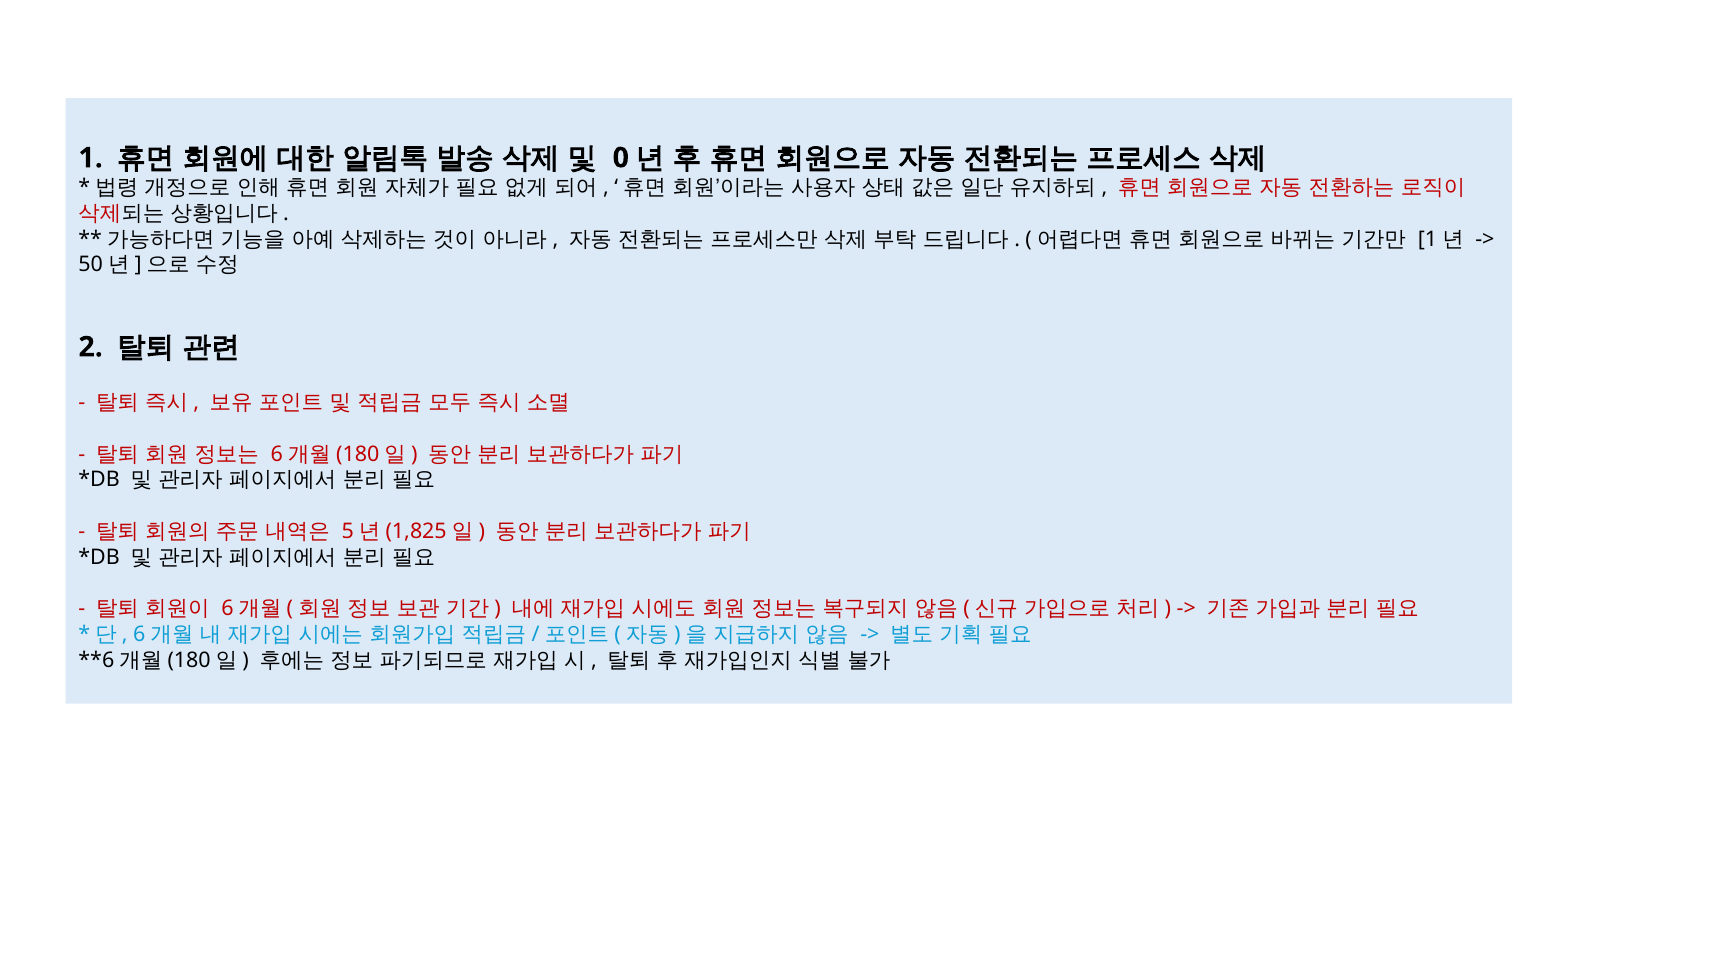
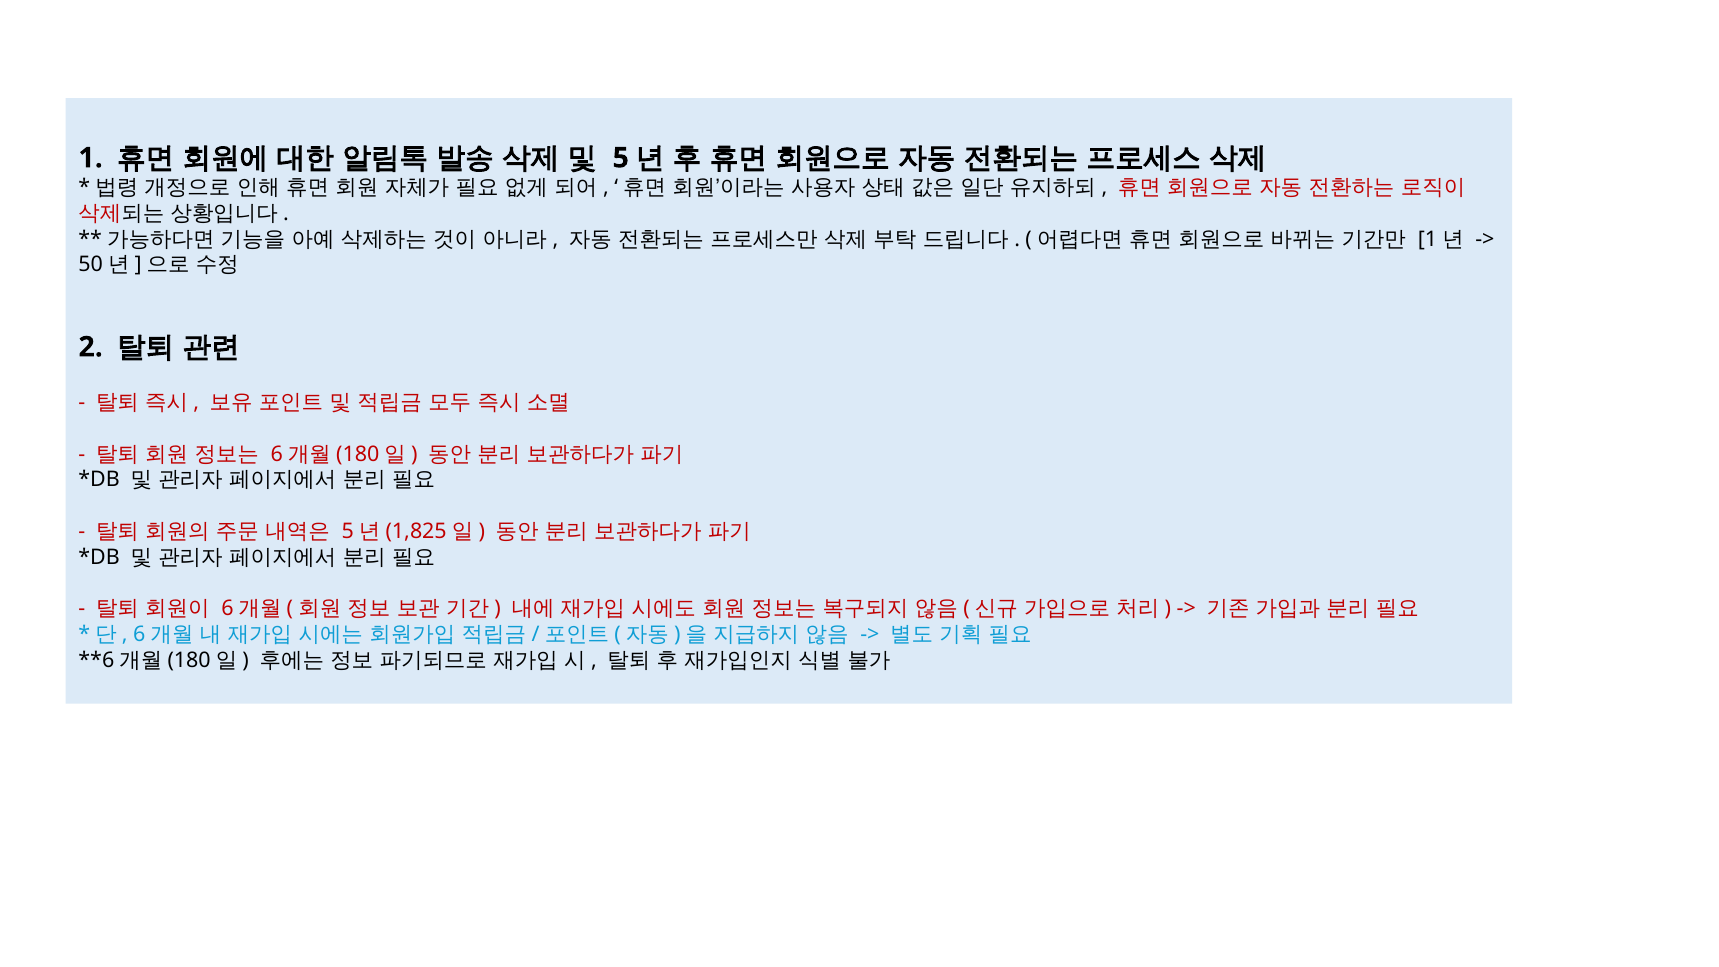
0: 0 -> 5
